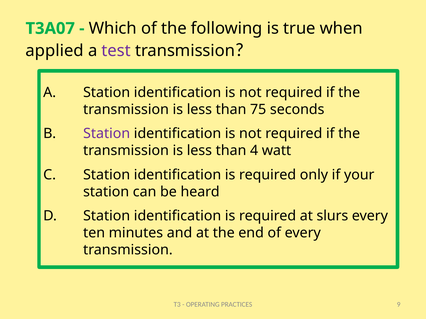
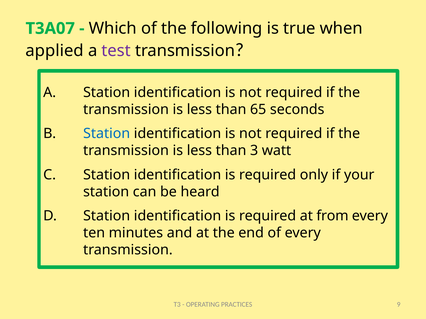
75: 75 -> 65
Station at (107, 134) colour: purple -> blue
4: 4 -> 3
slurs: slurs -> from
